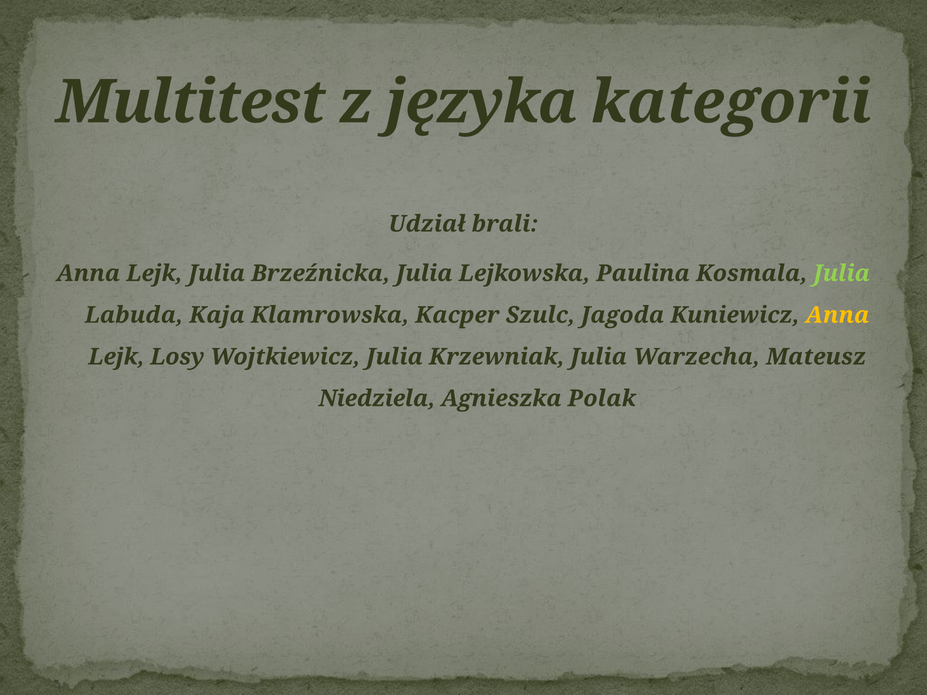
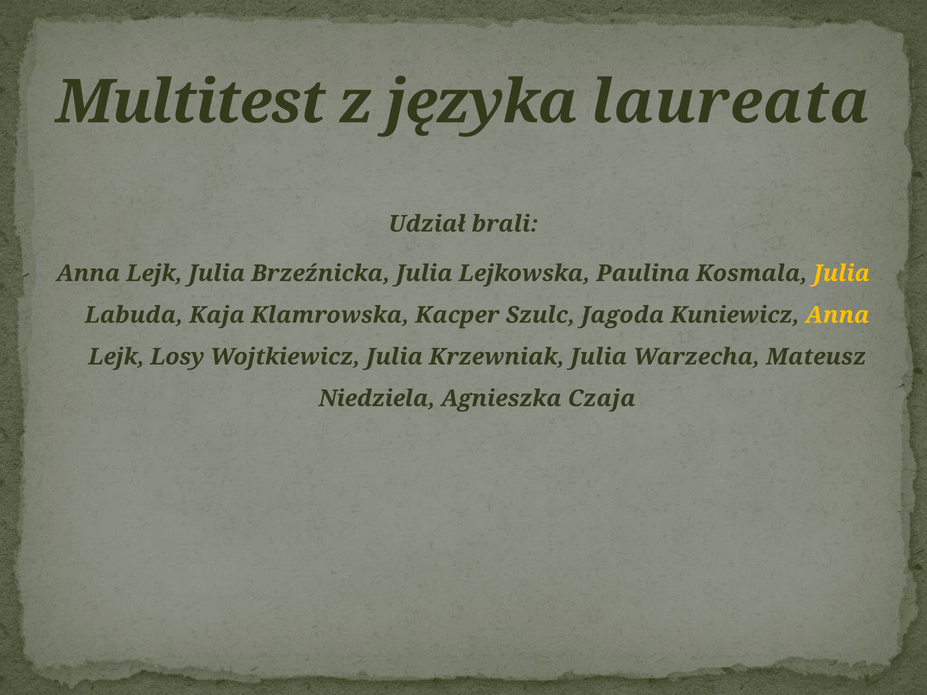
kategorii: kategorii -> laureata
Julia at (842, 273) colour: light green -> yellow
Polak: Polak -> Czaja
